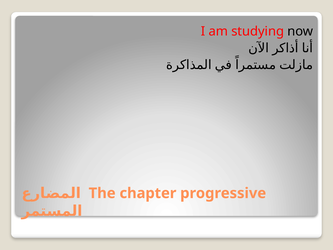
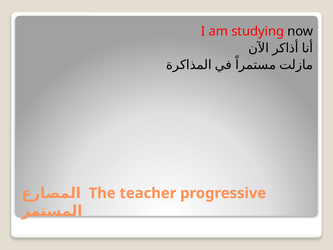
chapter: chapter -> teacher
